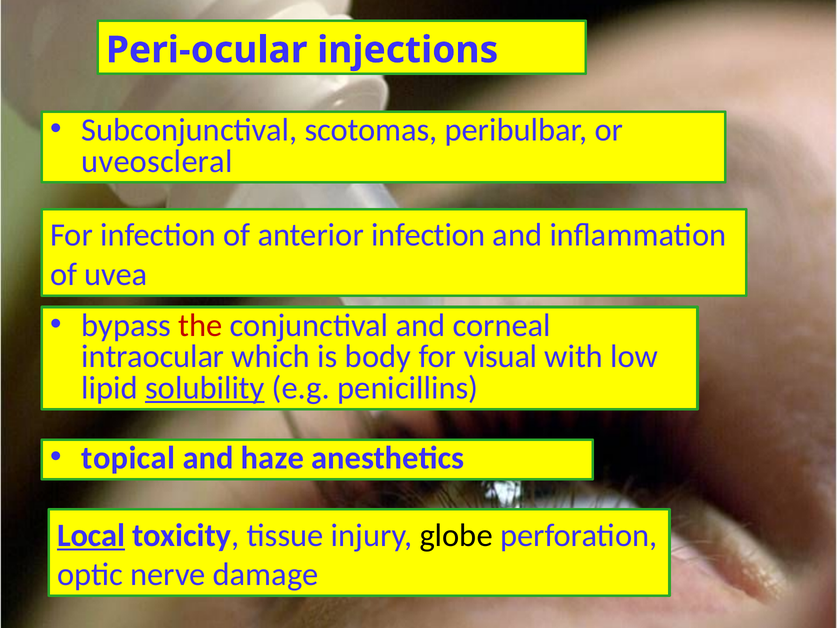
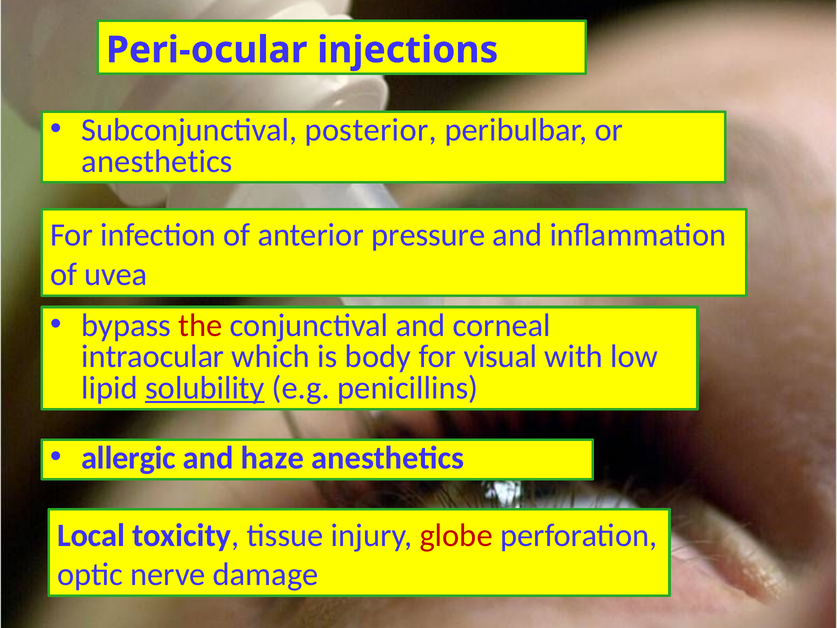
scotomas: scotomas -> posterior
uveoscleral at (157, 161): uveoscleral -> anesthetics
anterior infection: infection -> pressure
topical: topical -> allergic
Local underline: present -> none
globe colour: black -> red
